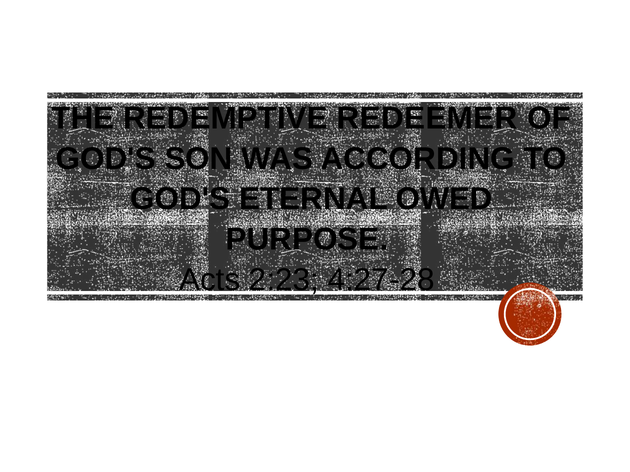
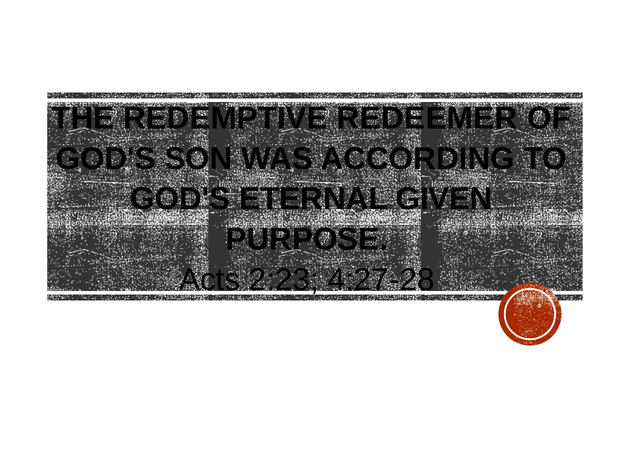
OWED: OWED -> GIVEN
